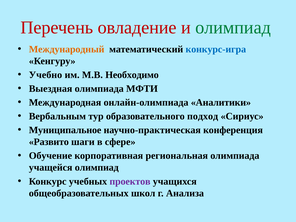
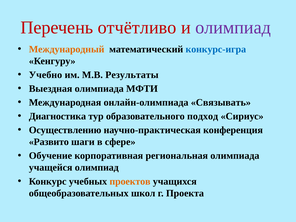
овладение: овладение -> отчётливо
олимпиад at (233, 28) colour: green -> purple
Необходимо: Необходимо -> Результаты
Аналитики: Аналитики -> Связывать
Вербальным: Вербальным -> Диагностика
Муниципальное: Муниципальное -> Осуществлению
проектов colour: purple -> orange
Анализа: Анализа -> Проекта
